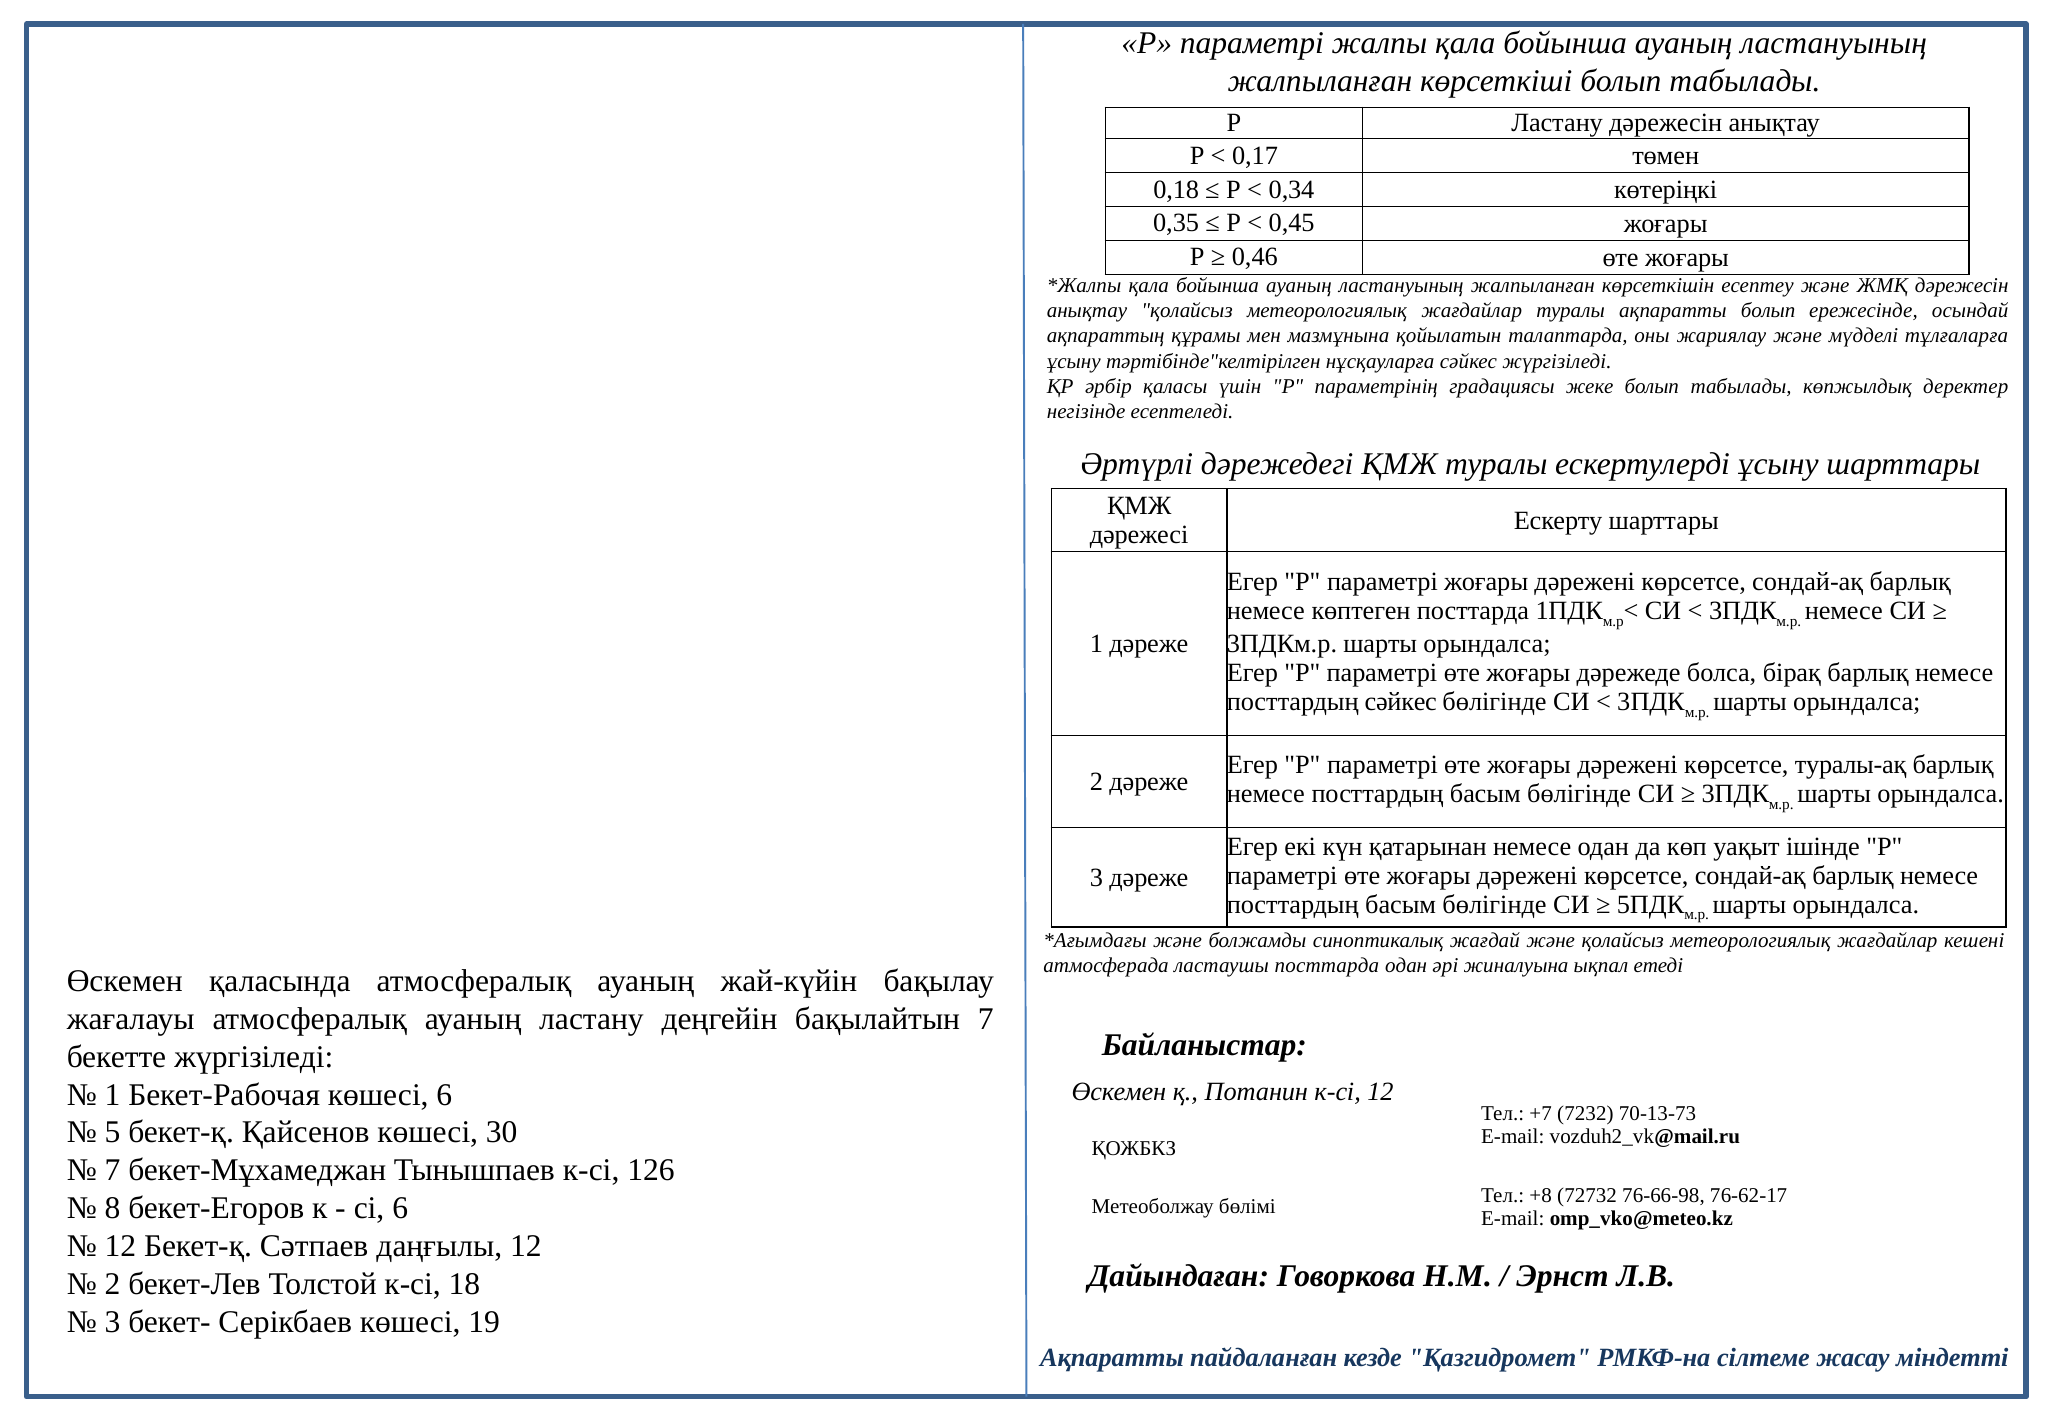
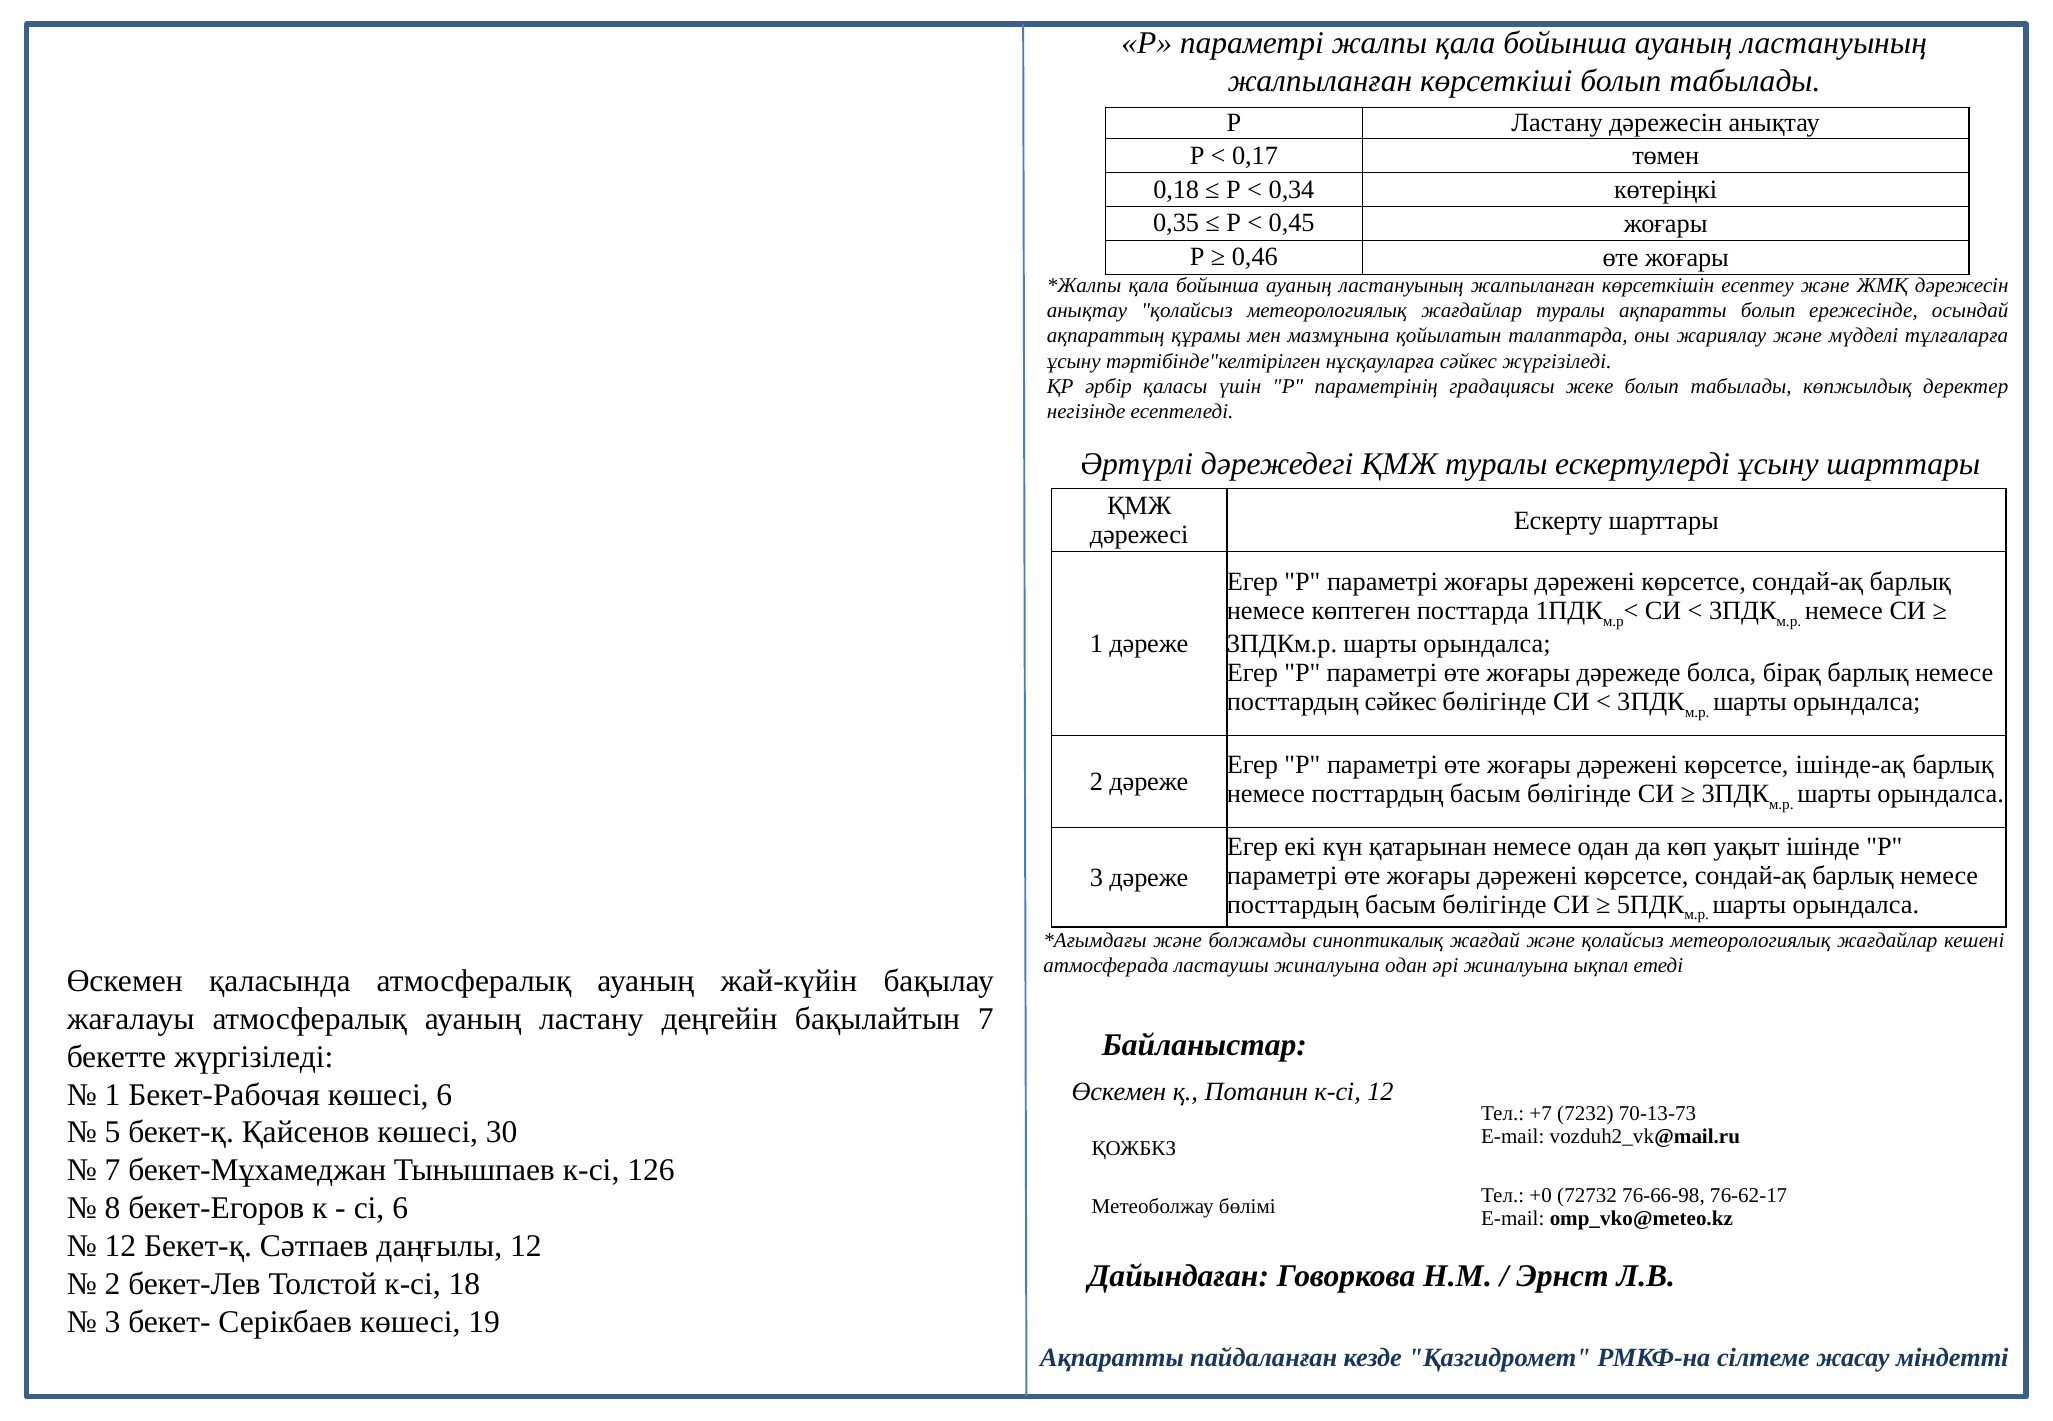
туралы-ақ: туралы-ақ -> ішінде-ақ
ластаушы посттарда: посттарда -> жиналуына
+8: +8 -> +0
